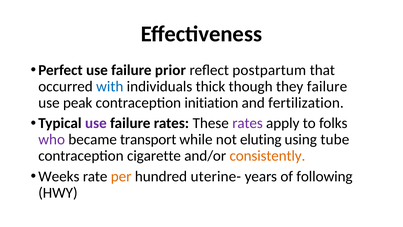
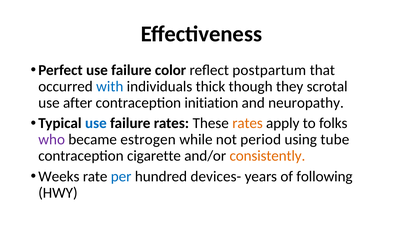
prior: prior -> color
they failure: failure -> scrotal
peak: peak -> after
fertilization: fertilization -> neuropathy
use at (96, 123) colour: purple -> blue
rates at (248, 123) colour: purple -> orange
transport: transport -> estrogen
eluting: eluting -> period
per colour: orange -> blue
uterine-: uterine- -> devices-
